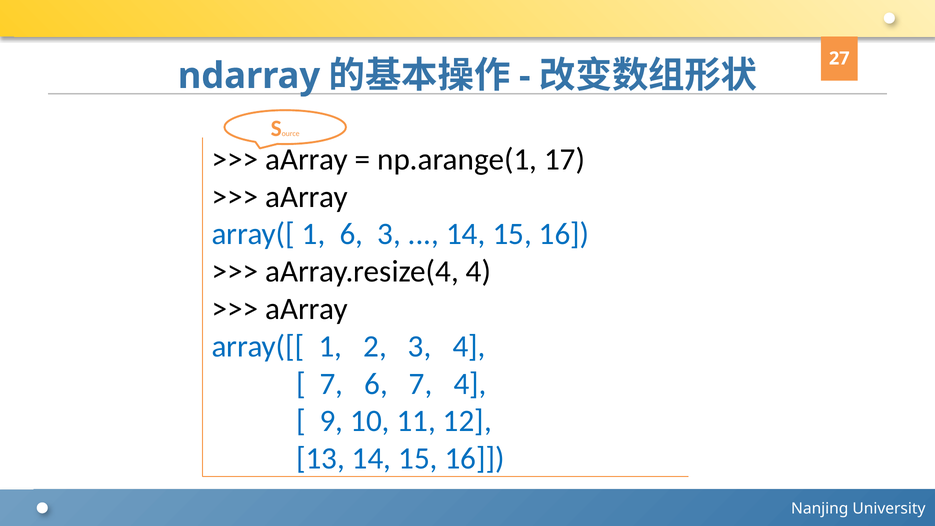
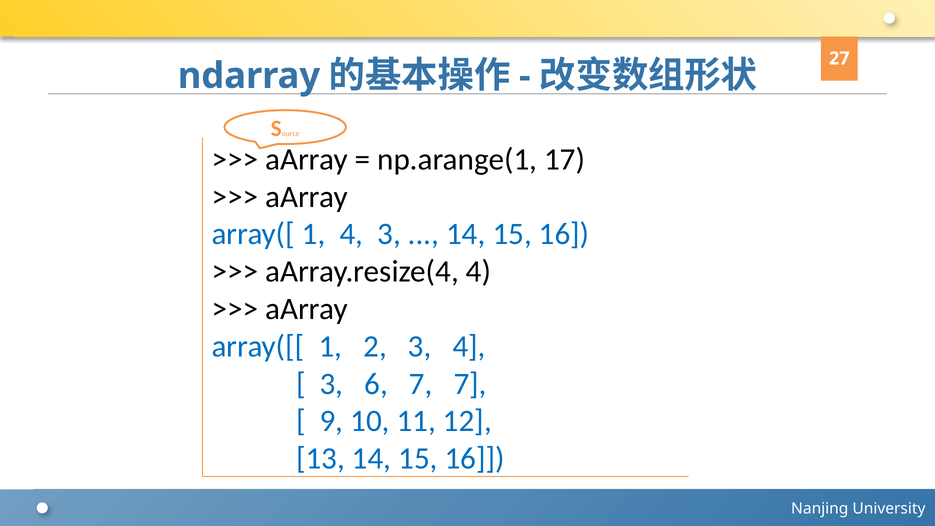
1 6: 6 -> 4
7 at (331, 384): 7 -> 3
7 4: 4 -> 7
